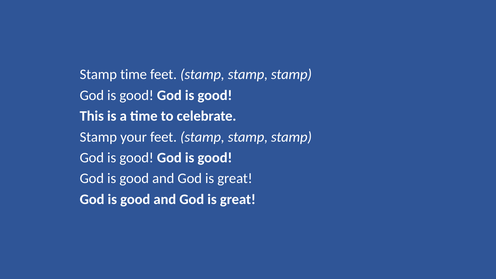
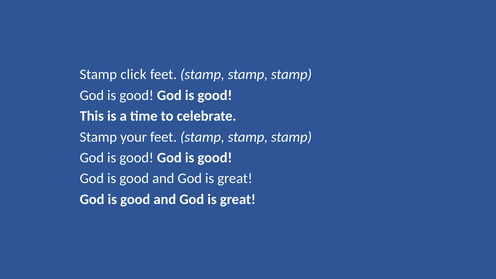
Stamp time: time -> click
